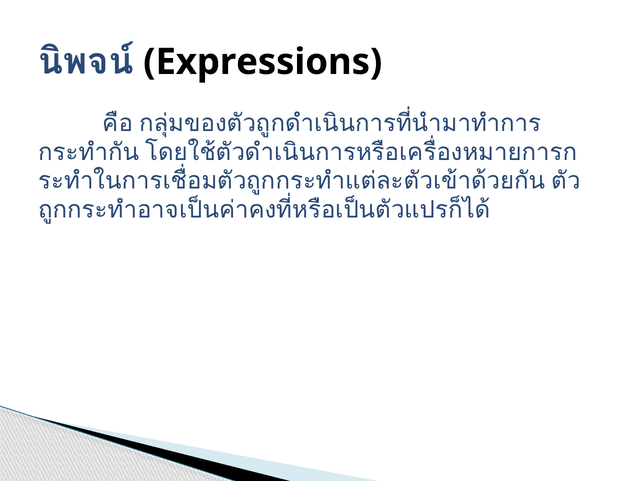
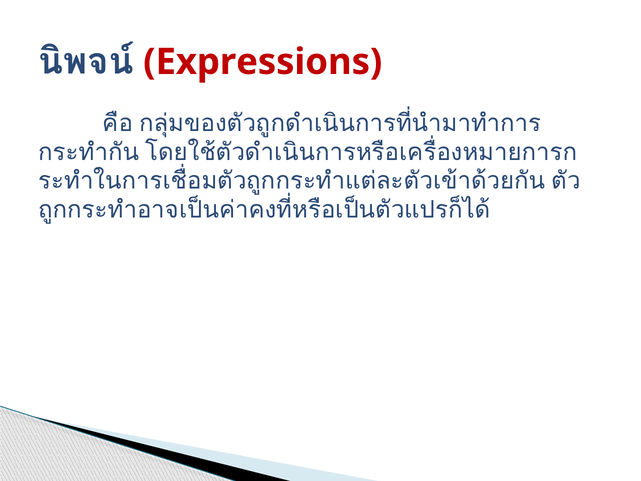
Expressions colour: black -> red
